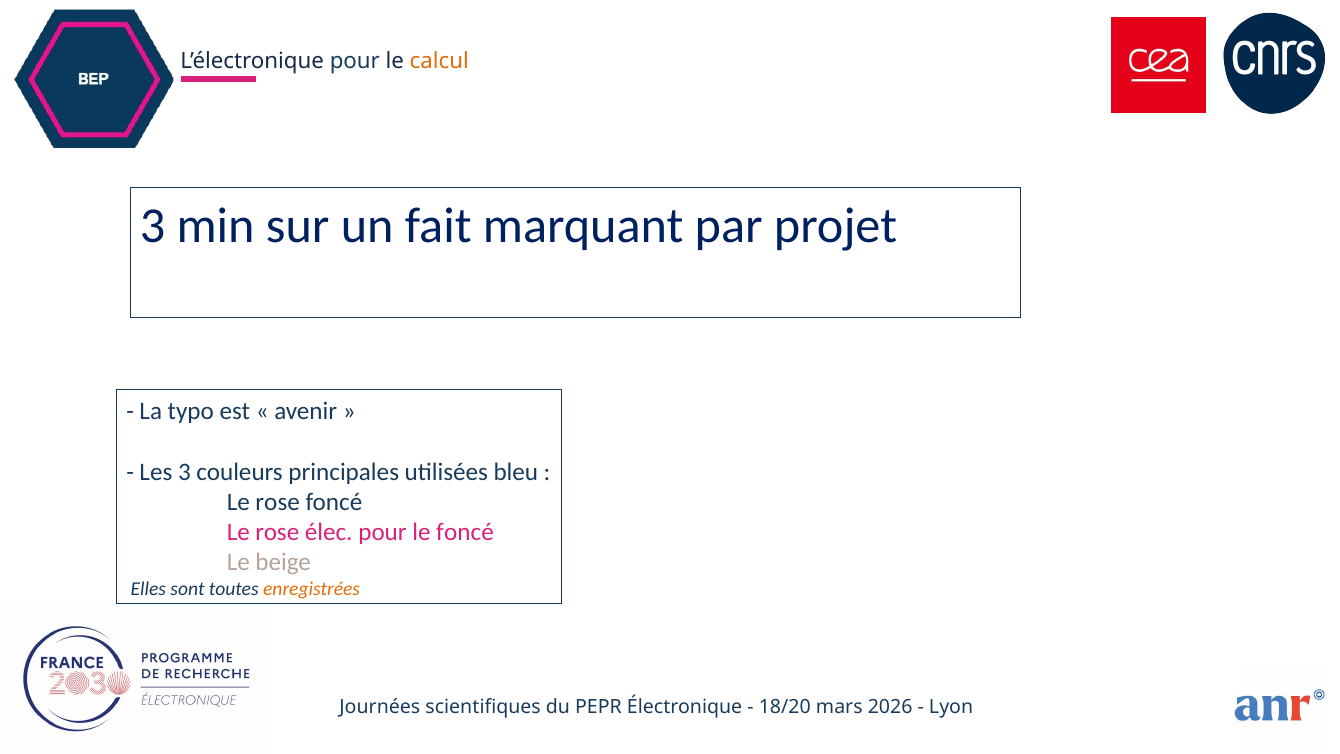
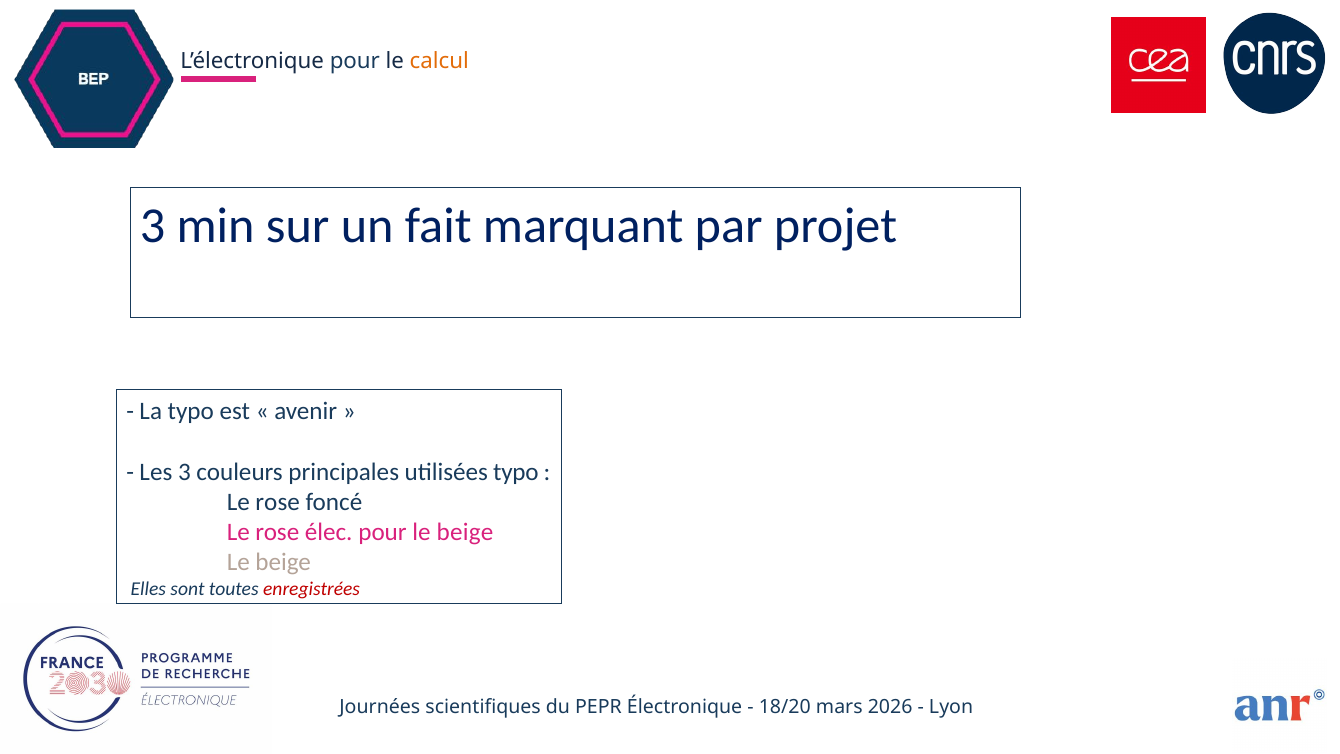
utilisées bleu: bleu -> typo
pour le foncé: foncé -> beige
enregistrées colour: orange -> red
